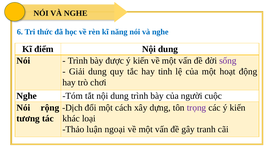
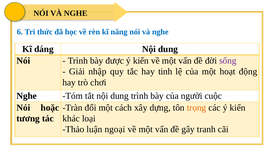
điểm: điểm -> dáng
Giải dung: dung -> nhập
rộng: rộng -> hoặc
Dịch: Dịch -> Tràn
trọng colour: purple -> orange
